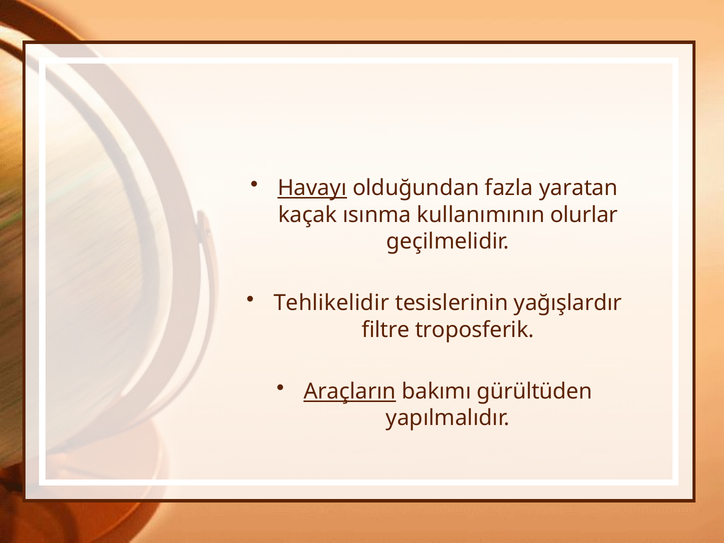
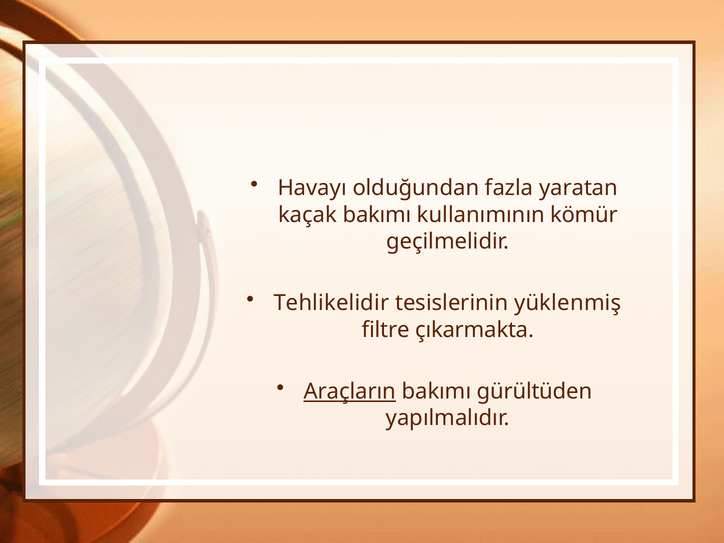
Havayı underline: present -> none
kaçak ısınma: ısınma -> bakımı
olurlar: olurlar -> kömür
yağışlardır: yağışlardır -> yüklenmiş
troposferik: troposferik -> çıkarmakta
